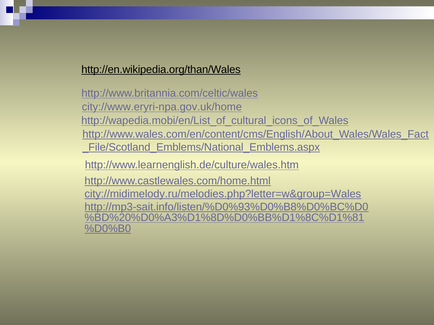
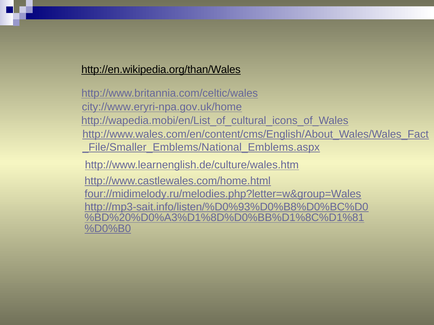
_File/Scotland_Emblems/National_Emblems.aspx: _File/Scotland_Emblems/National_Emblems.aspx -> _File/Smaller_Emblems/National_Emblems.aspx
city://midimelody.ru/melodies.php?letter=w&group=Wales: city://midimelody.ru/melodies.php?letter=w&group=Wales -> four://midimelody.ru/melodies.php?letter=w&group=Wales
